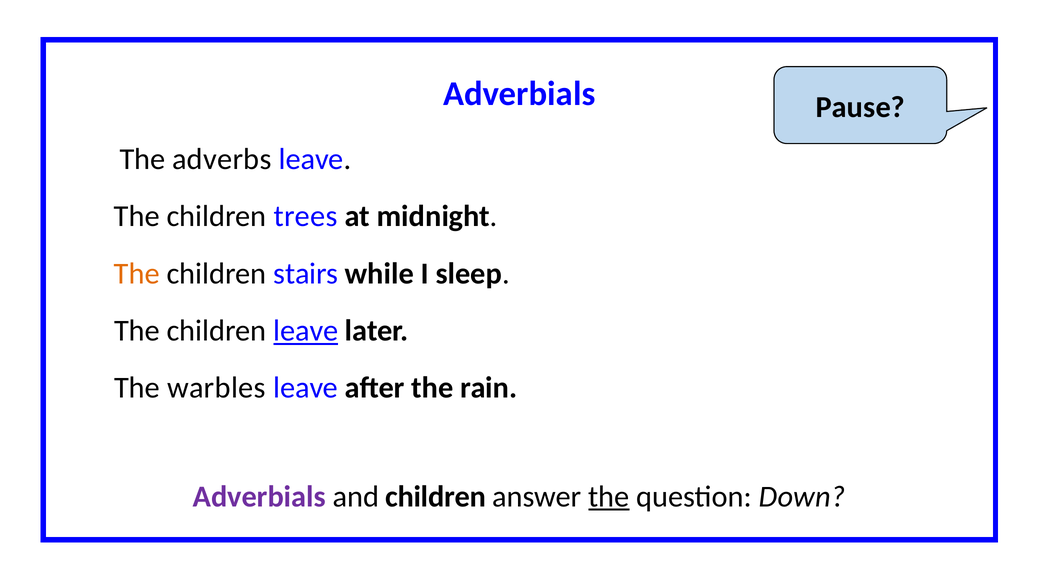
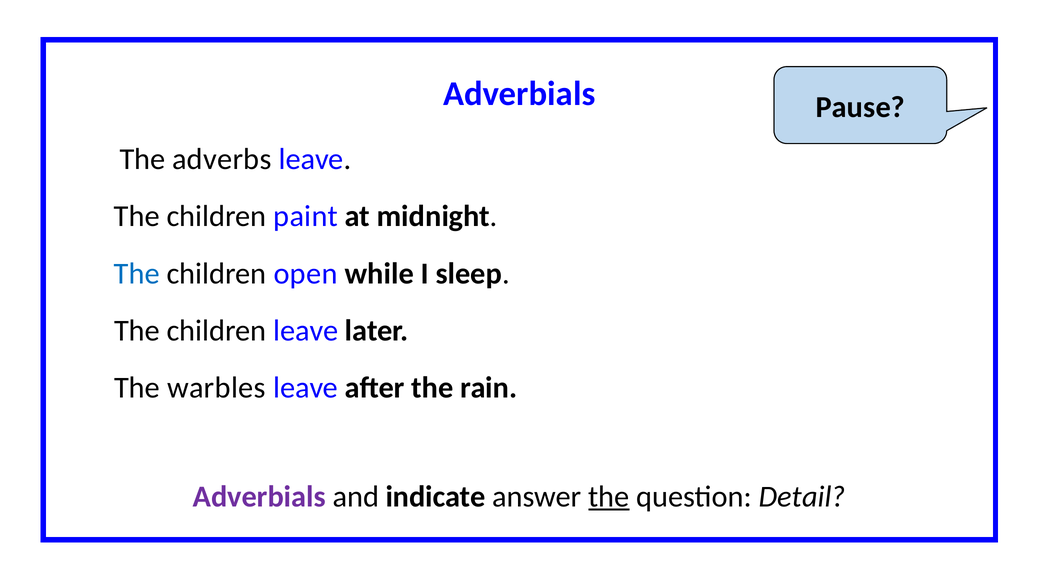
trees: trees -> paint
The at (137, 274) colour: orange -> blue
stairs: stairs -> open
leave at (306, 331) underline: present -> none
and children: children -> indicate
Down: Down -> Detail
